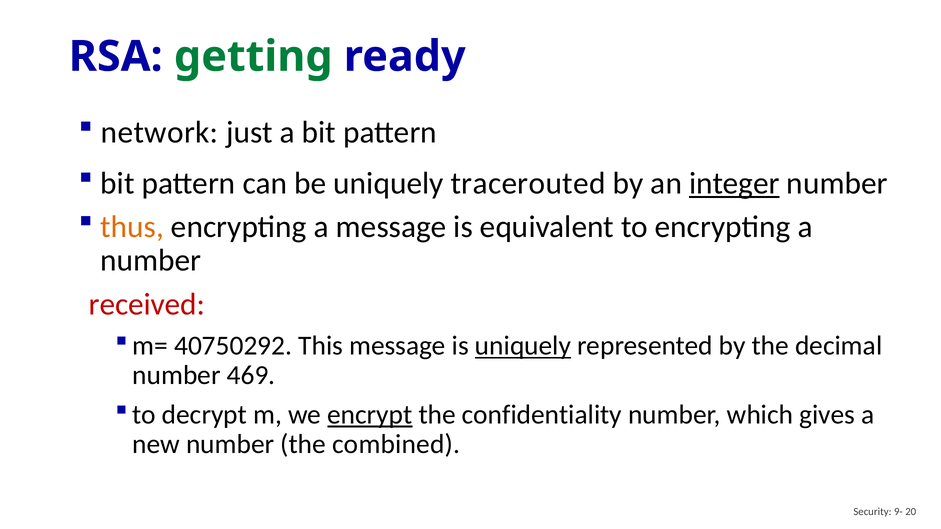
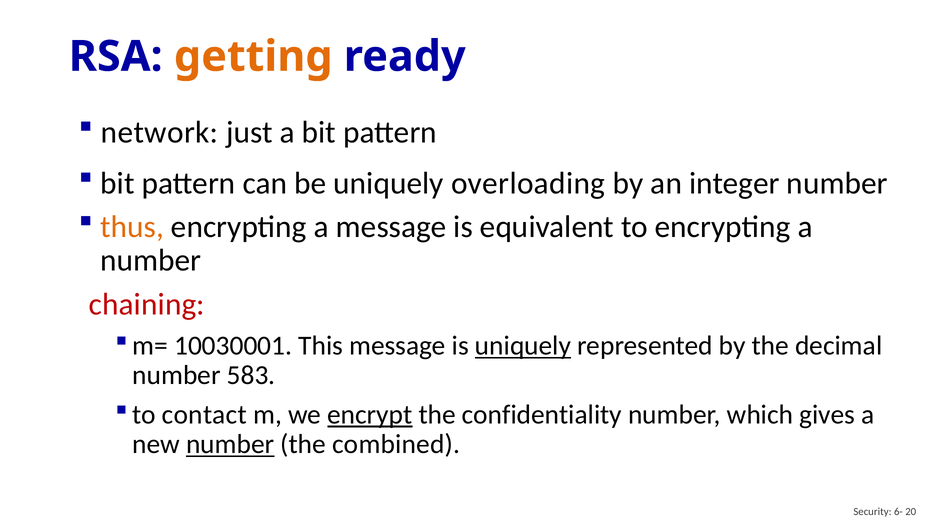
getting colour: green -> orange
tracerouted: tracerouted -> overloading
integer underline: present -> none
received: received -> chaining
40750292: 40750292 -> 10030001
469: 469 -> 583
decrypt: decrypt -> contact
number at (230, 445) underline: none -> present
9-: 9- -> 6-
